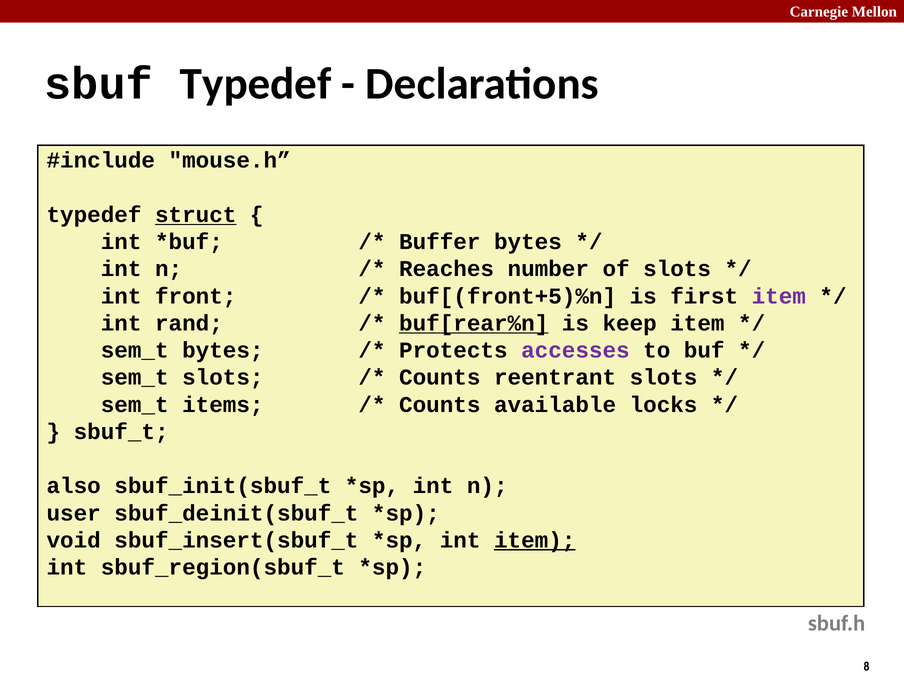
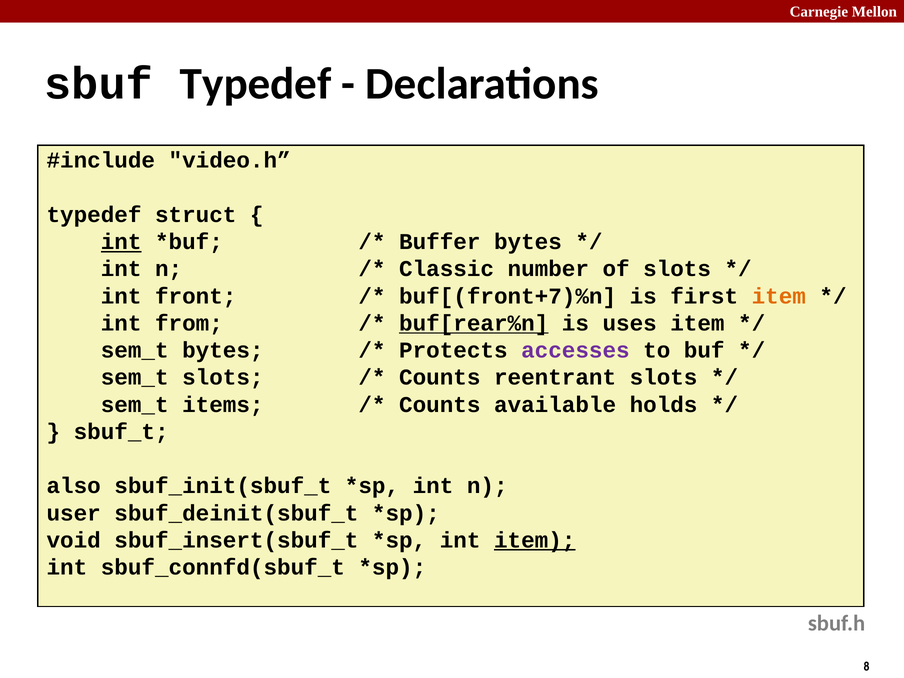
mouse.h: mouse.h -> video.h
struct underline: present -> none
int at (121, 242) underline: none -> present
Reaches: Reaches -> Classic
buf[(front+5)%n: buf[(front+5)%n -> buf[(front+7)%n
item at (779, 296) colour: purple -> orange
rand: rand -> from
keep: keep -> uses
locks: locks -> holds
sbuf_region(sbuf_t: sbuf_region(sbuf_t -> sbuf_connfd(sbuf_t
